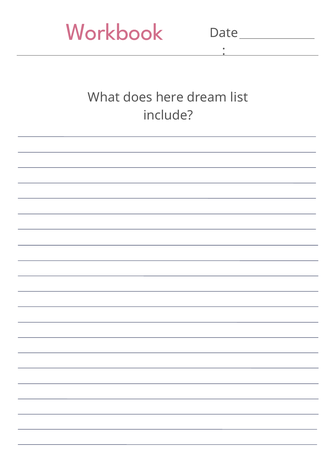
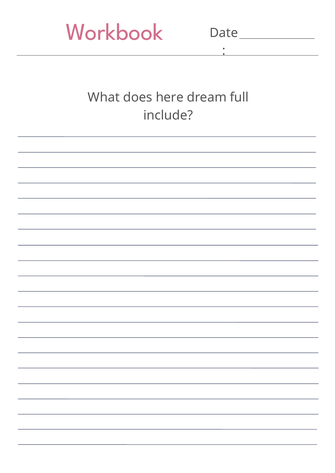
list: list -> full
